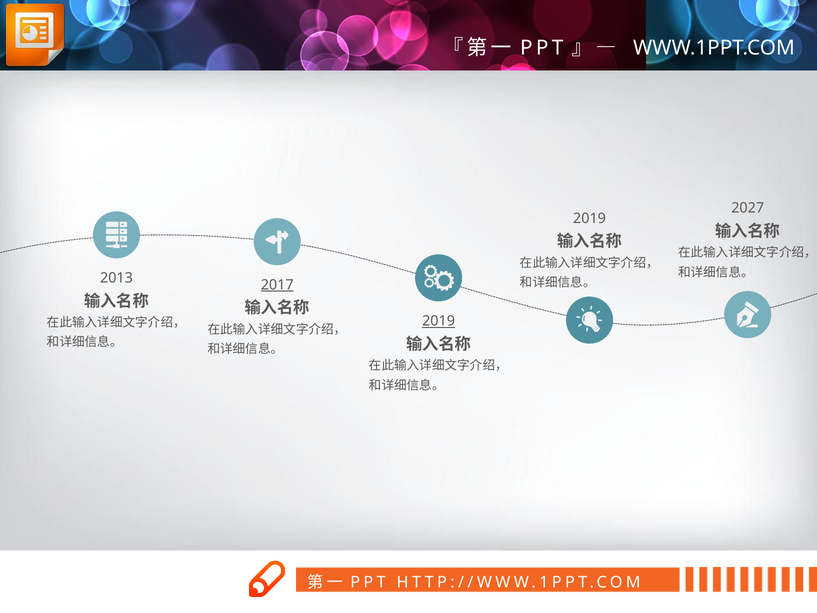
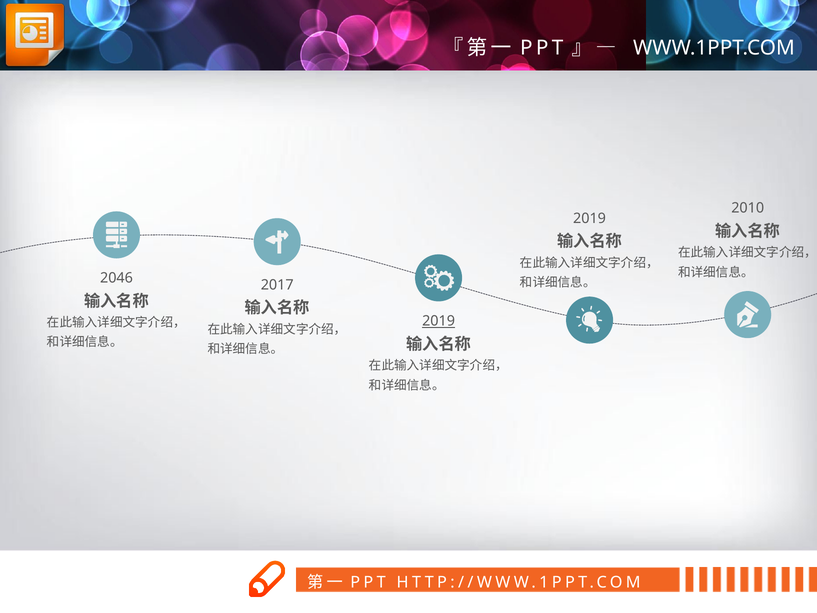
2027: 2027 -> 2010
2013: 2013 -> 2046
2017 underline: present -> none
